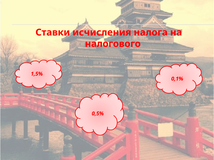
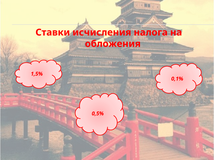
налогового: налогового -> обложения
